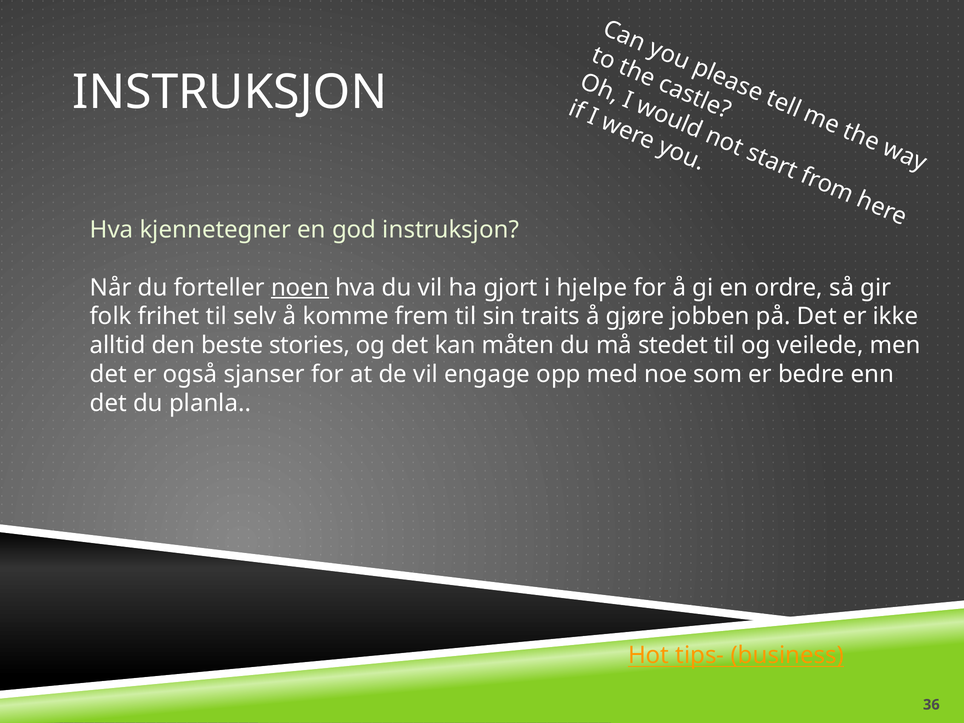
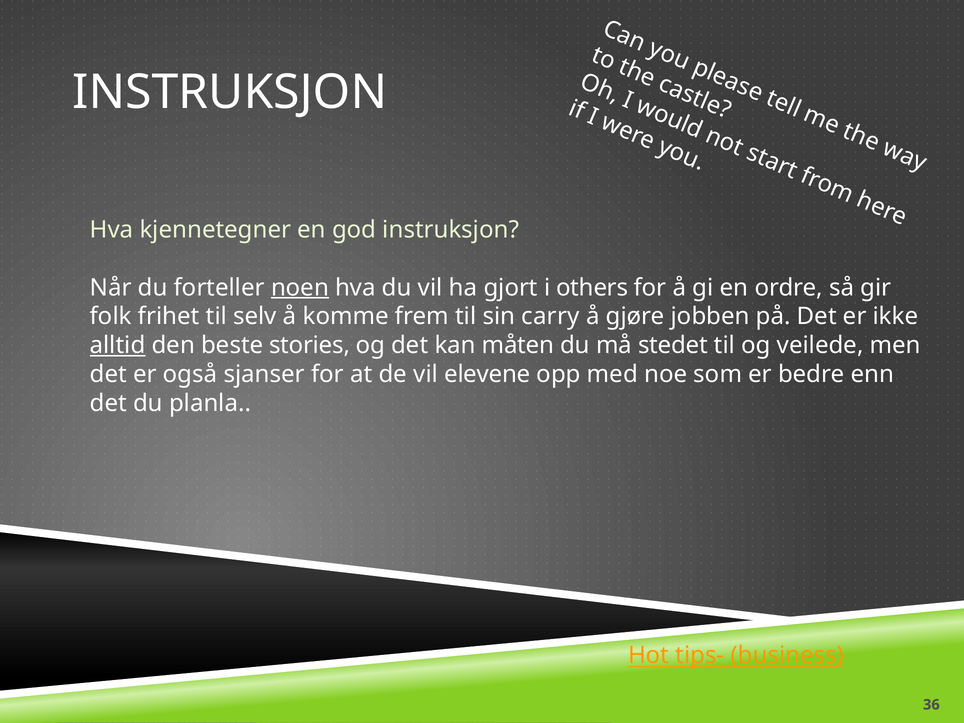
hjelpe: hjelpe -> others
traits: traits -> carry
alltid underline: none -> present
engage: engage -> elevene
